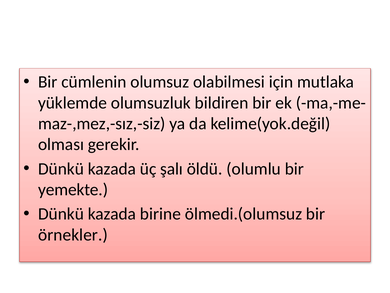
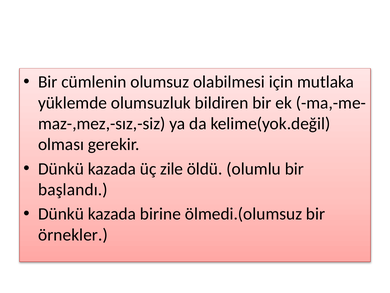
şalı: şalı -> zile
yemekte: yemekte -> başlandı
